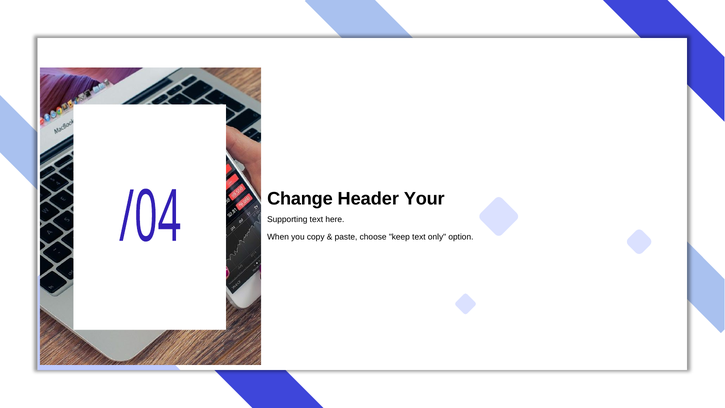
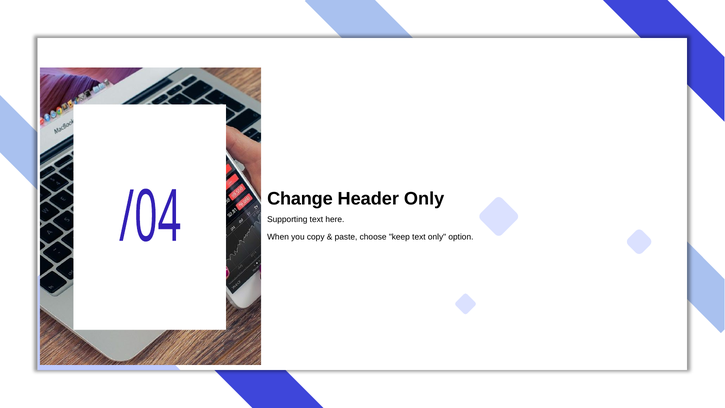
Header Your: Your -> Only
